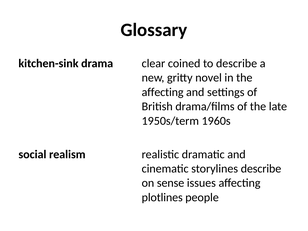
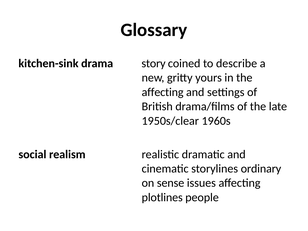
clear: clear -> story
novel: novel -> yours
1950s/term: 1950s/term -> 1950s/clear
storylines describe: describe -> ordinary
